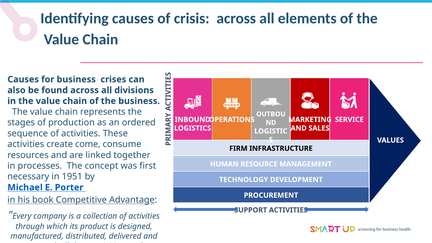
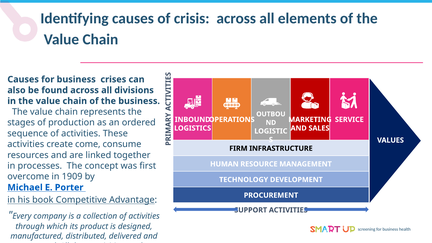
necessary: necessary -> overcome
1951: 1951 -> 1909
